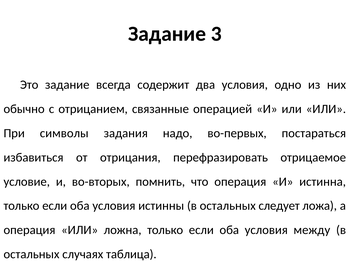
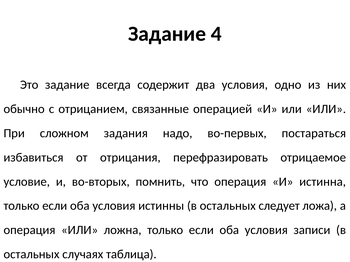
3: 3 -> 4
символы: символы -> сложном
между: между -> записи
